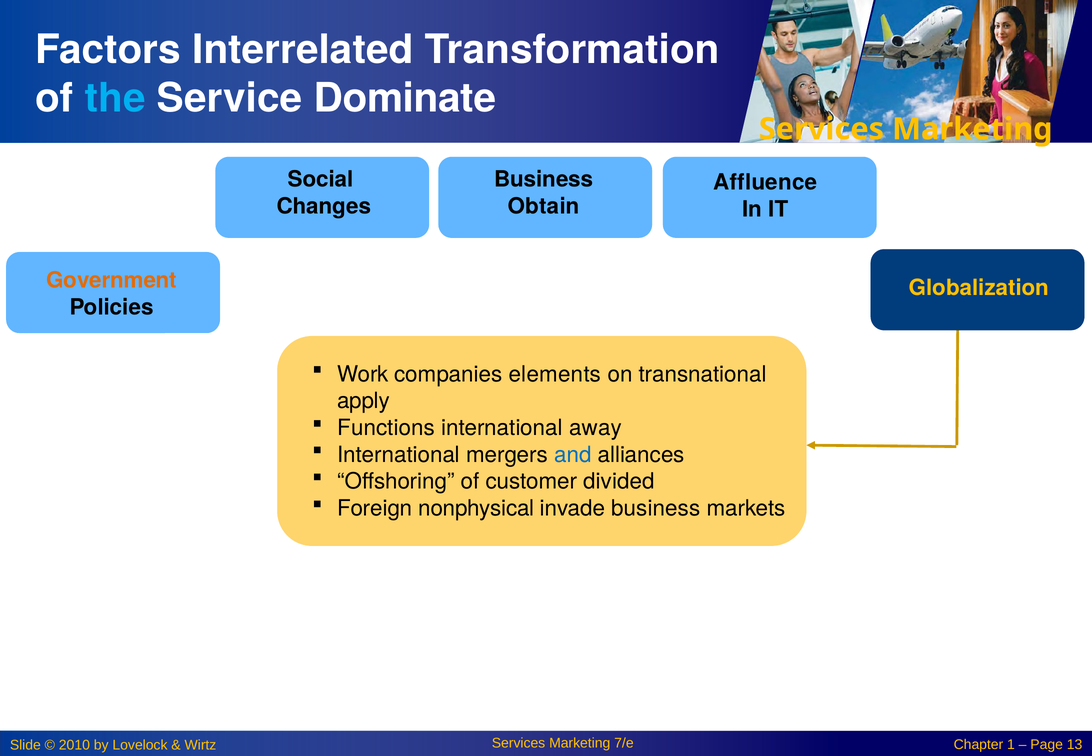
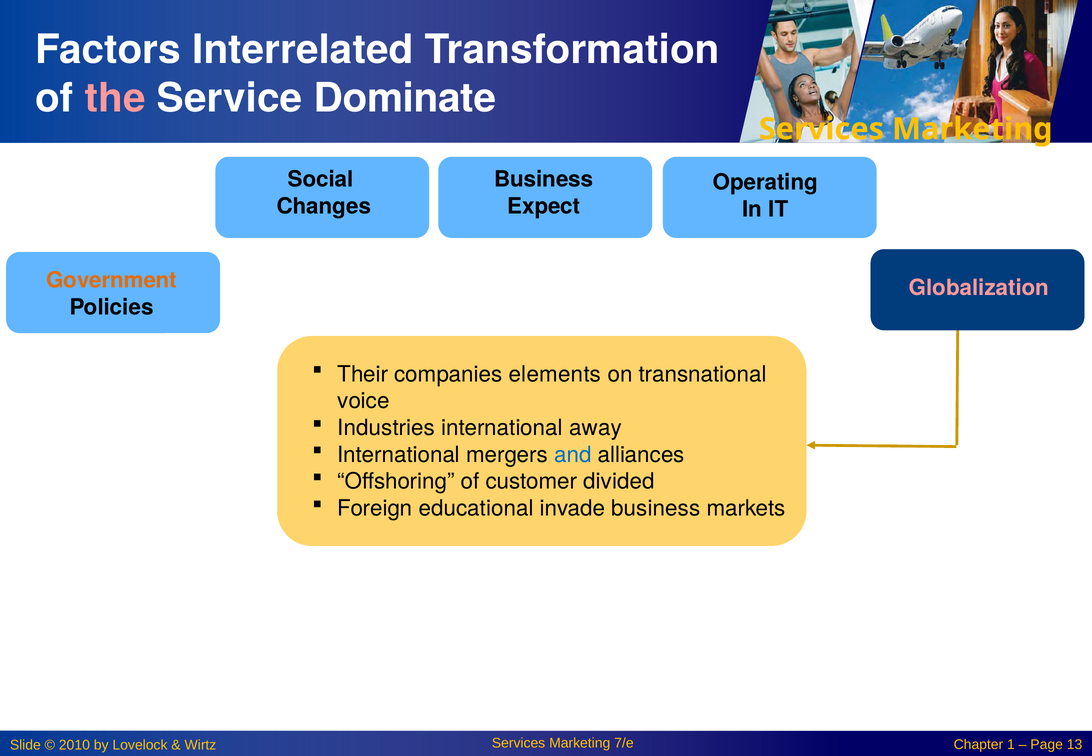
the colour: light blue -> pink
Affluence: Affluence -> Operating
Obtain: Obtain -> Expect
Globalization colour: yellow -> pink
Work: Work -> Their
apply: apply -> voice
Functions: Functions -> Industries
nonphysical: nonphysical -> educational
